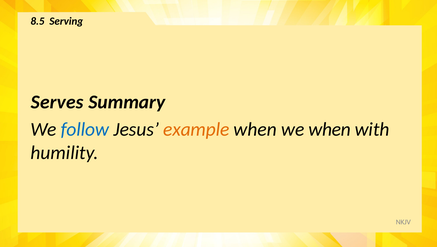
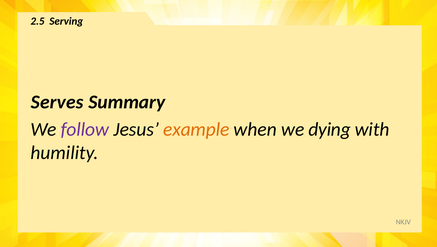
8.5: 8.5 -> 2.5
follow colour: blue -> purple
we when: when -> dying
